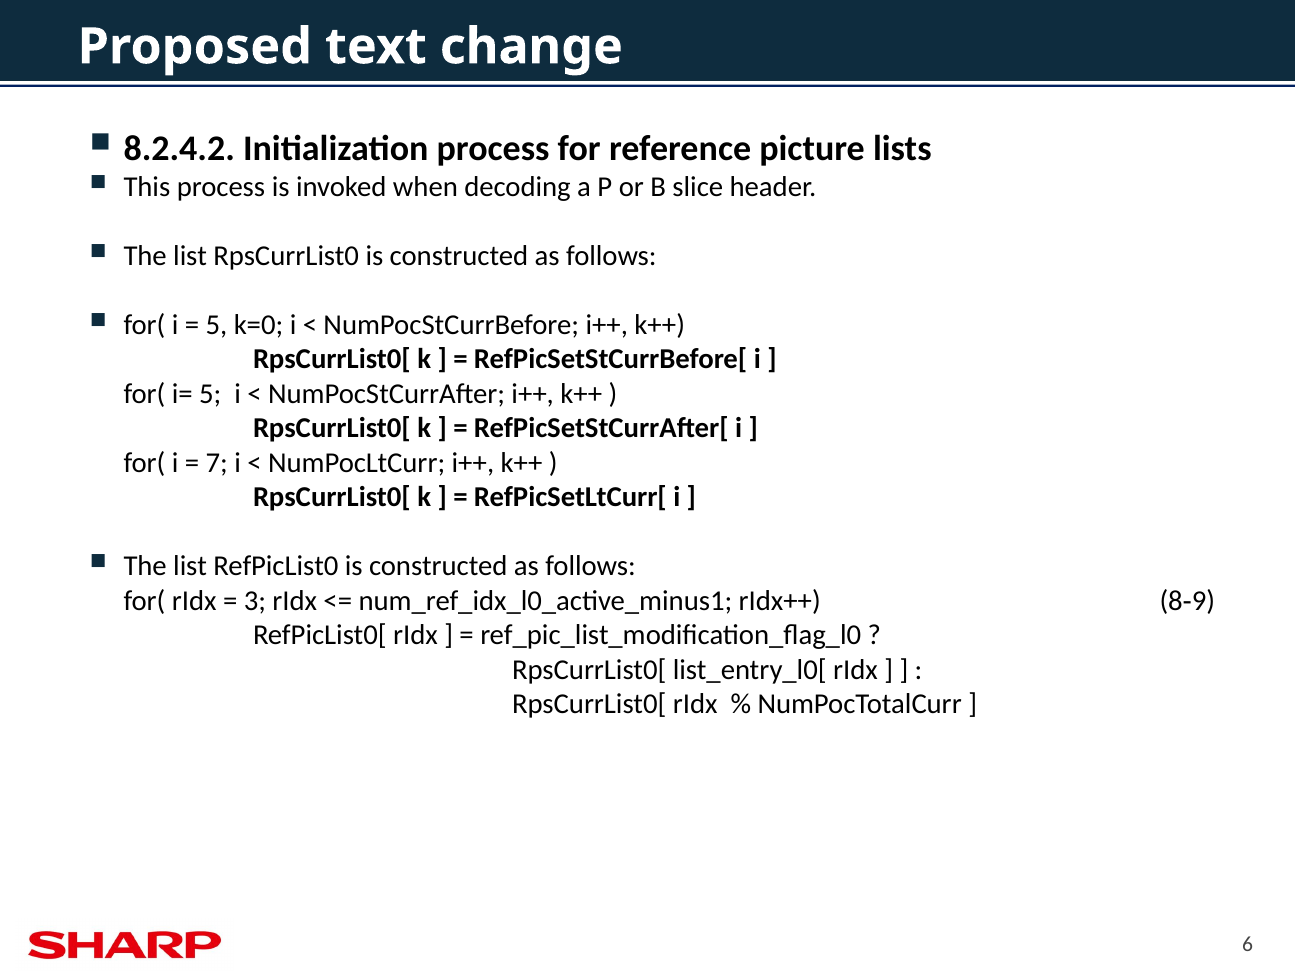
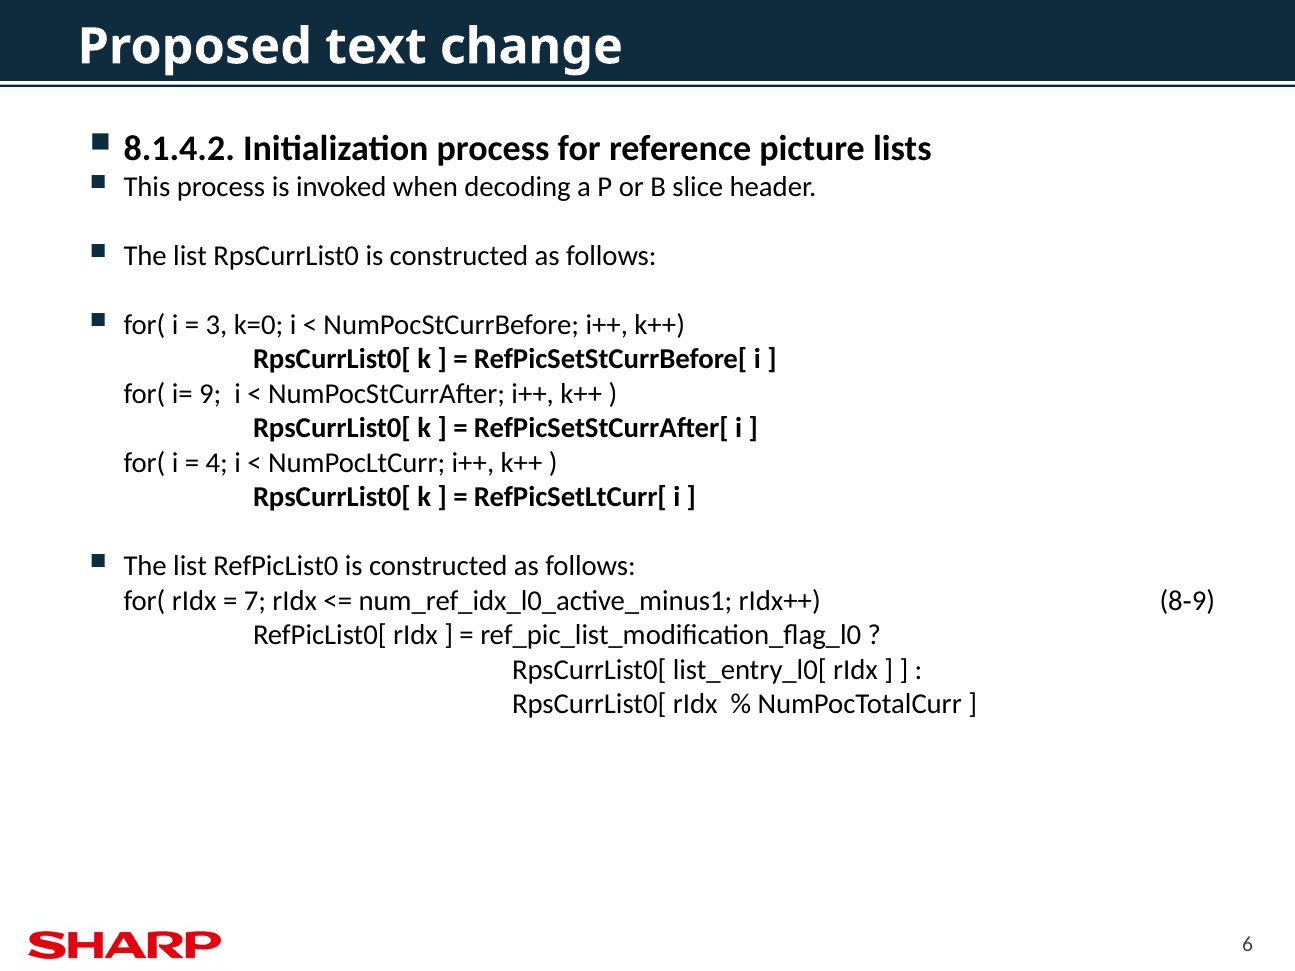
8.2.4.2: 8.2.4.2 -> 8.1.4.2
5 at (217, 325): 5 -> 3
i= 5: 5 -> 9
7: 7 -> 4
3: 3 -> 7
